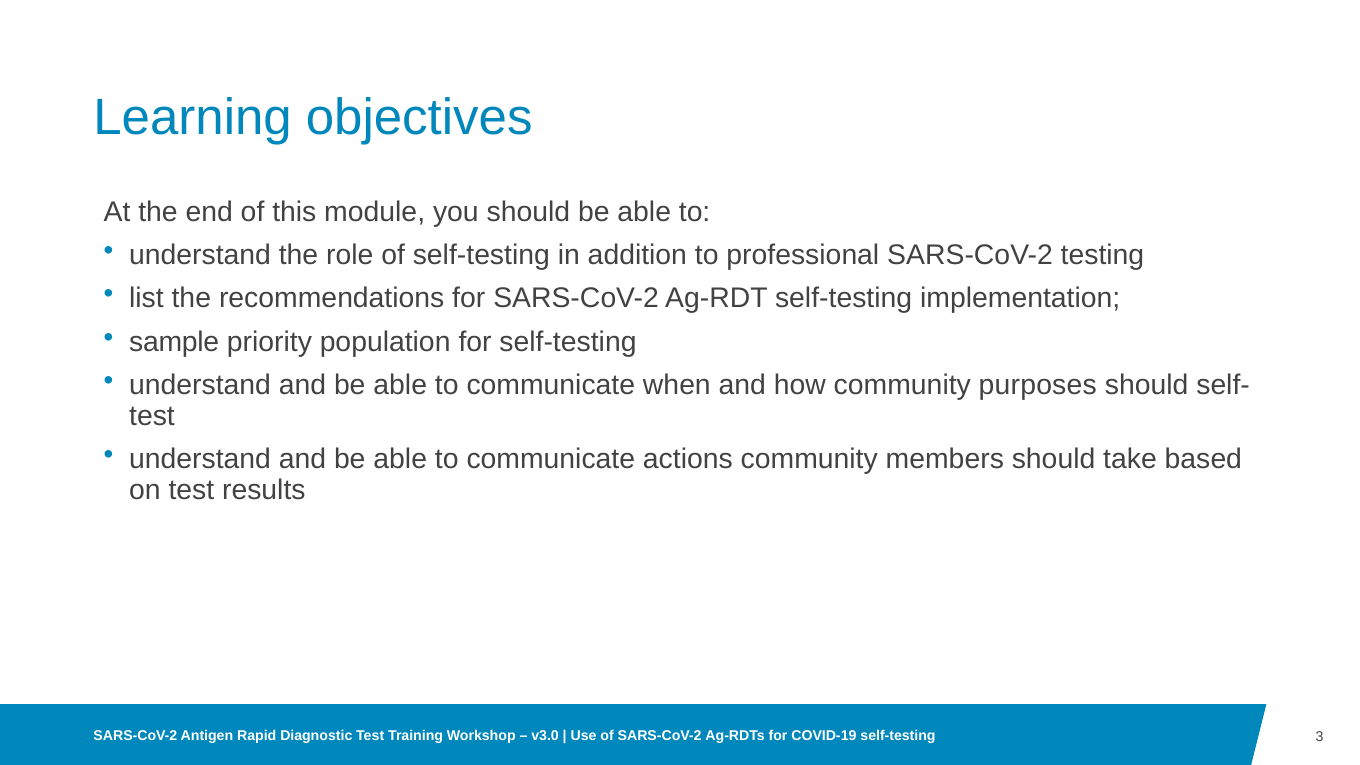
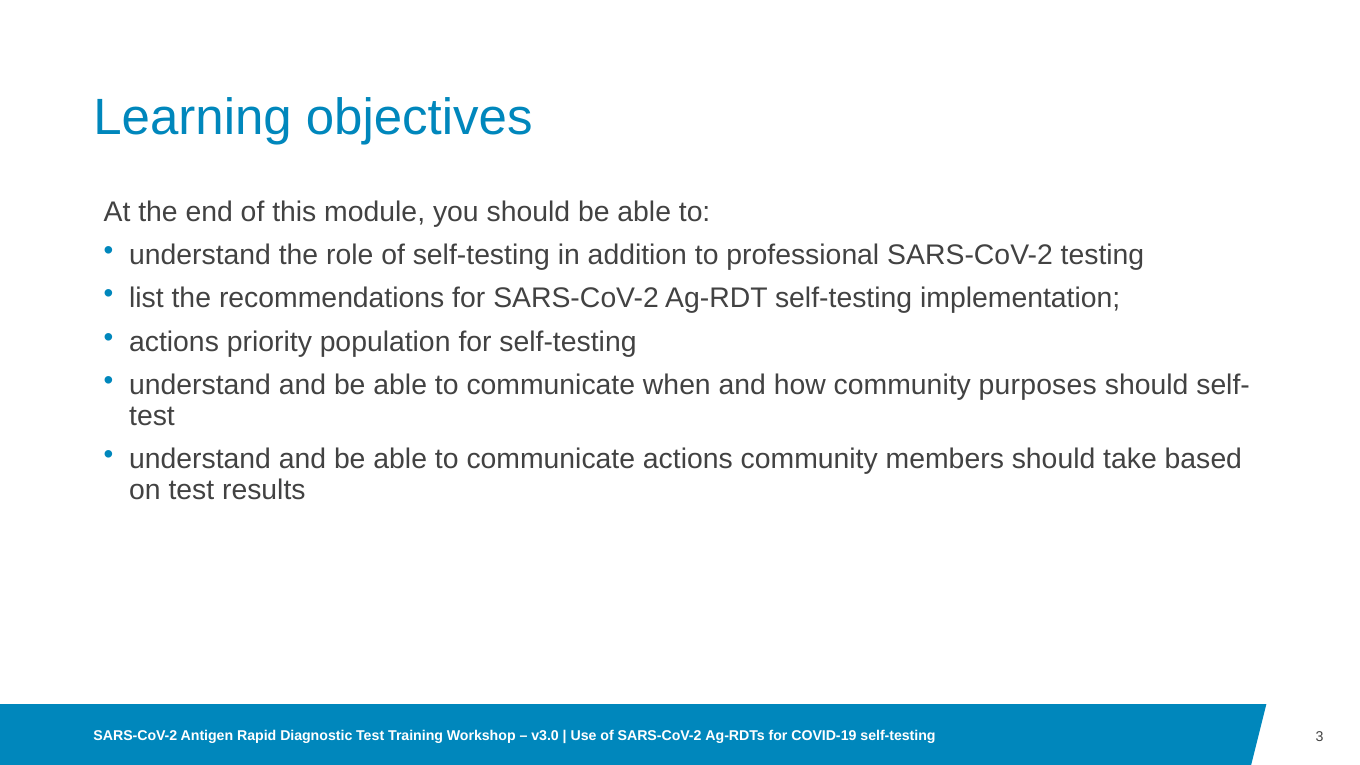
sample at (174, 342): sample -> actions
